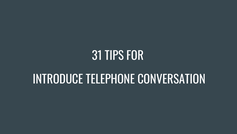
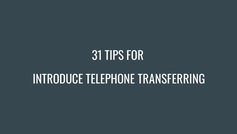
CONVERSATION: CONVERSATION -> TRANSFERRING
